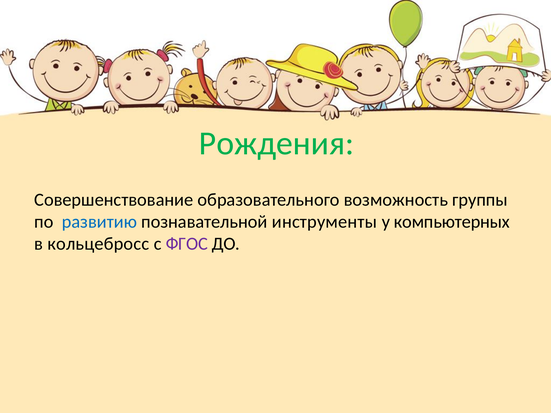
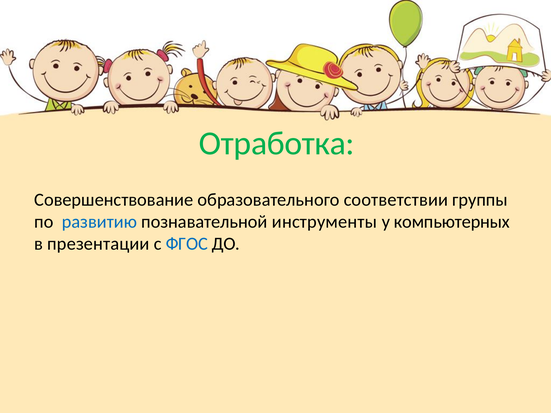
Рождения: Рождения -> Отработка
возможность: возможность -> соответствии
кольцебросс: кольцебросс -> презентации
ФГОС colour: purple -> blue
